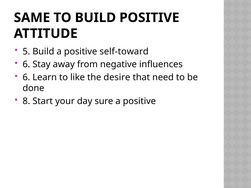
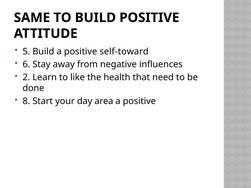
6 at (26, 77): 6 -> 2
desire: desire -> health
sure: sure -> area
